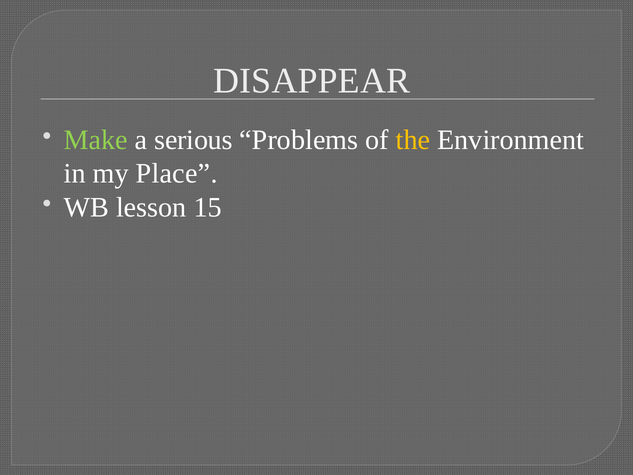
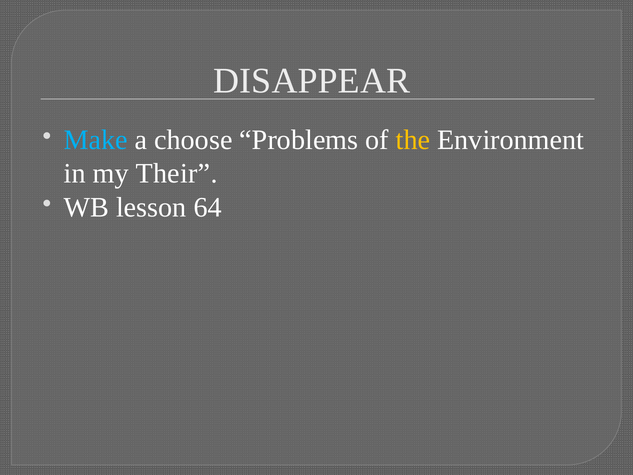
Make colour: light green -> light blue
serious: serious -> choose
Place: Place -> Their
15: 15 -> 64
